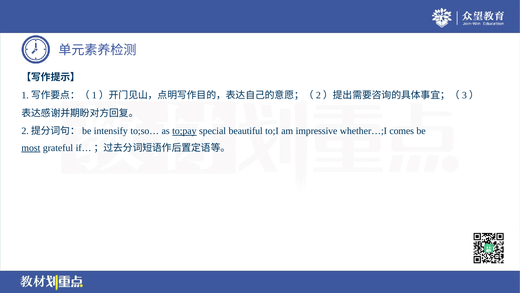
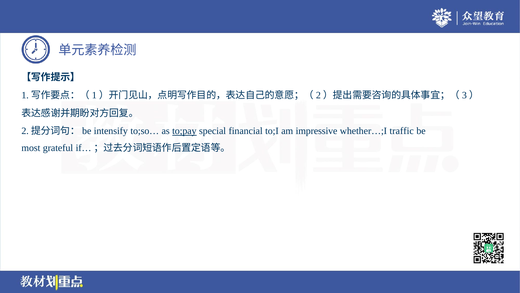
beautiful: beautiful -> financial
comes: comes -> traffic
most underline: present -> none
